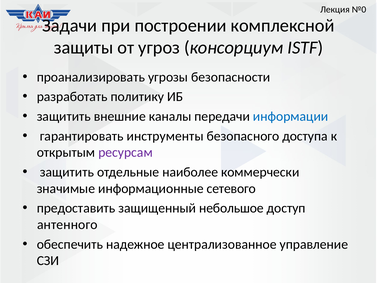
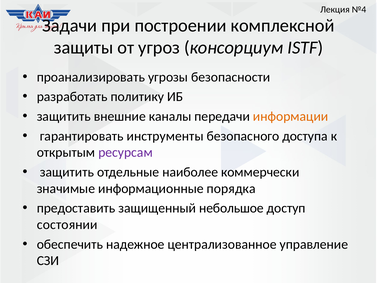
№0: №0 -> №4
информации colour: blue -> orange
сетевого: сетевого -> порядка
антенного: антенного -> состоянии
